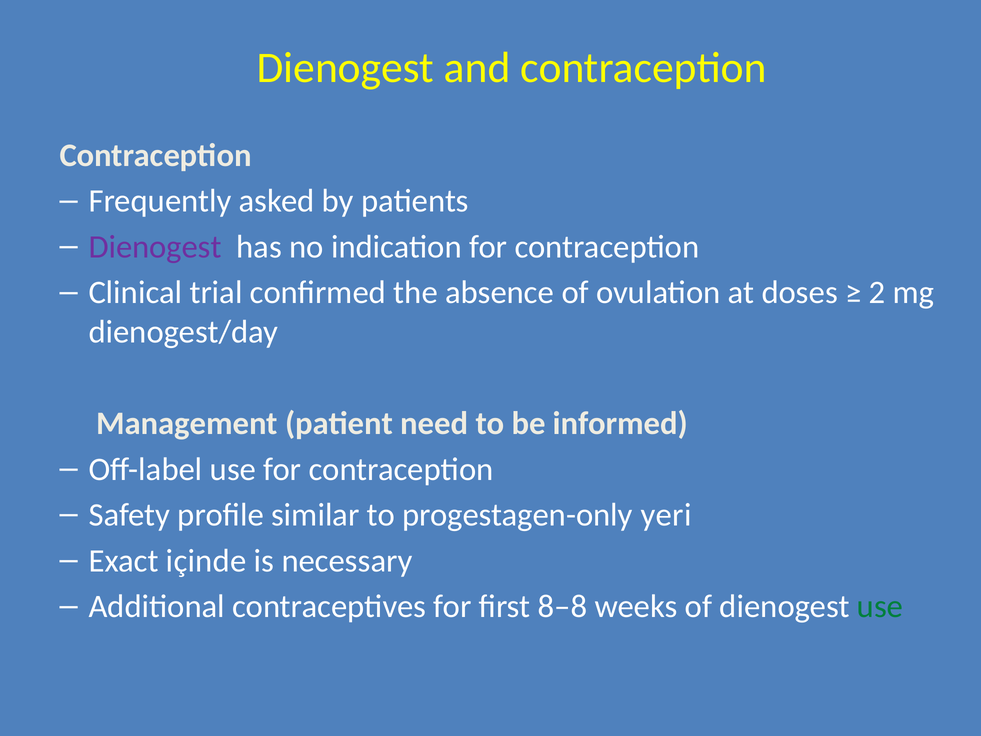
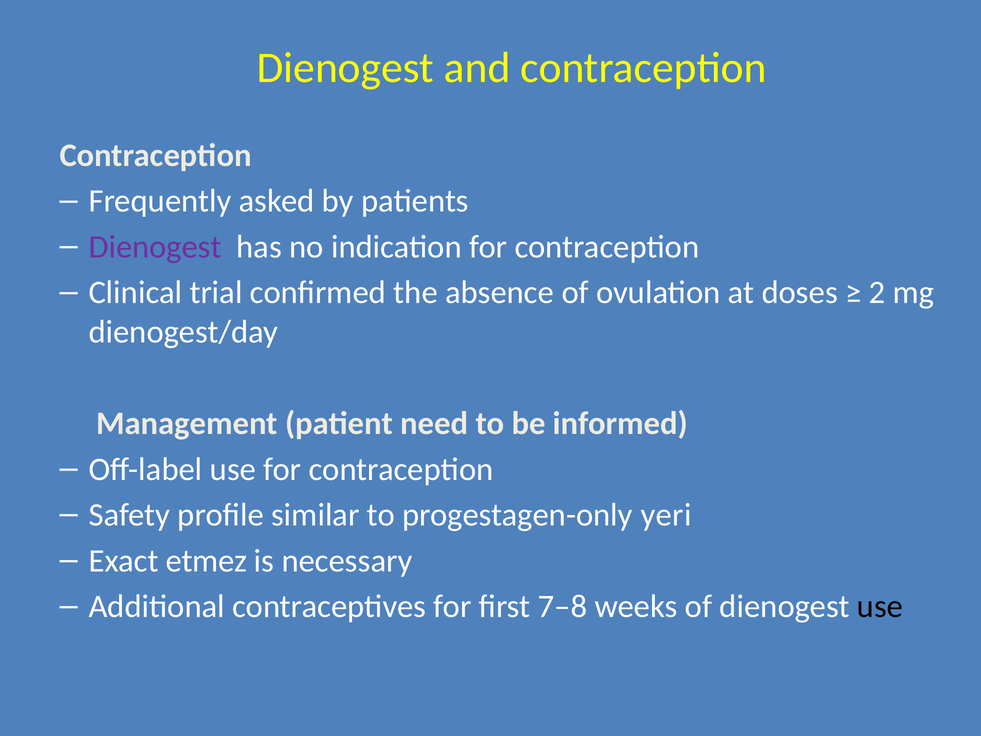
içinde: içinde -> etmez
8–8: 8–8 -> 7–8
use at (880, 606) colour: green -> black
